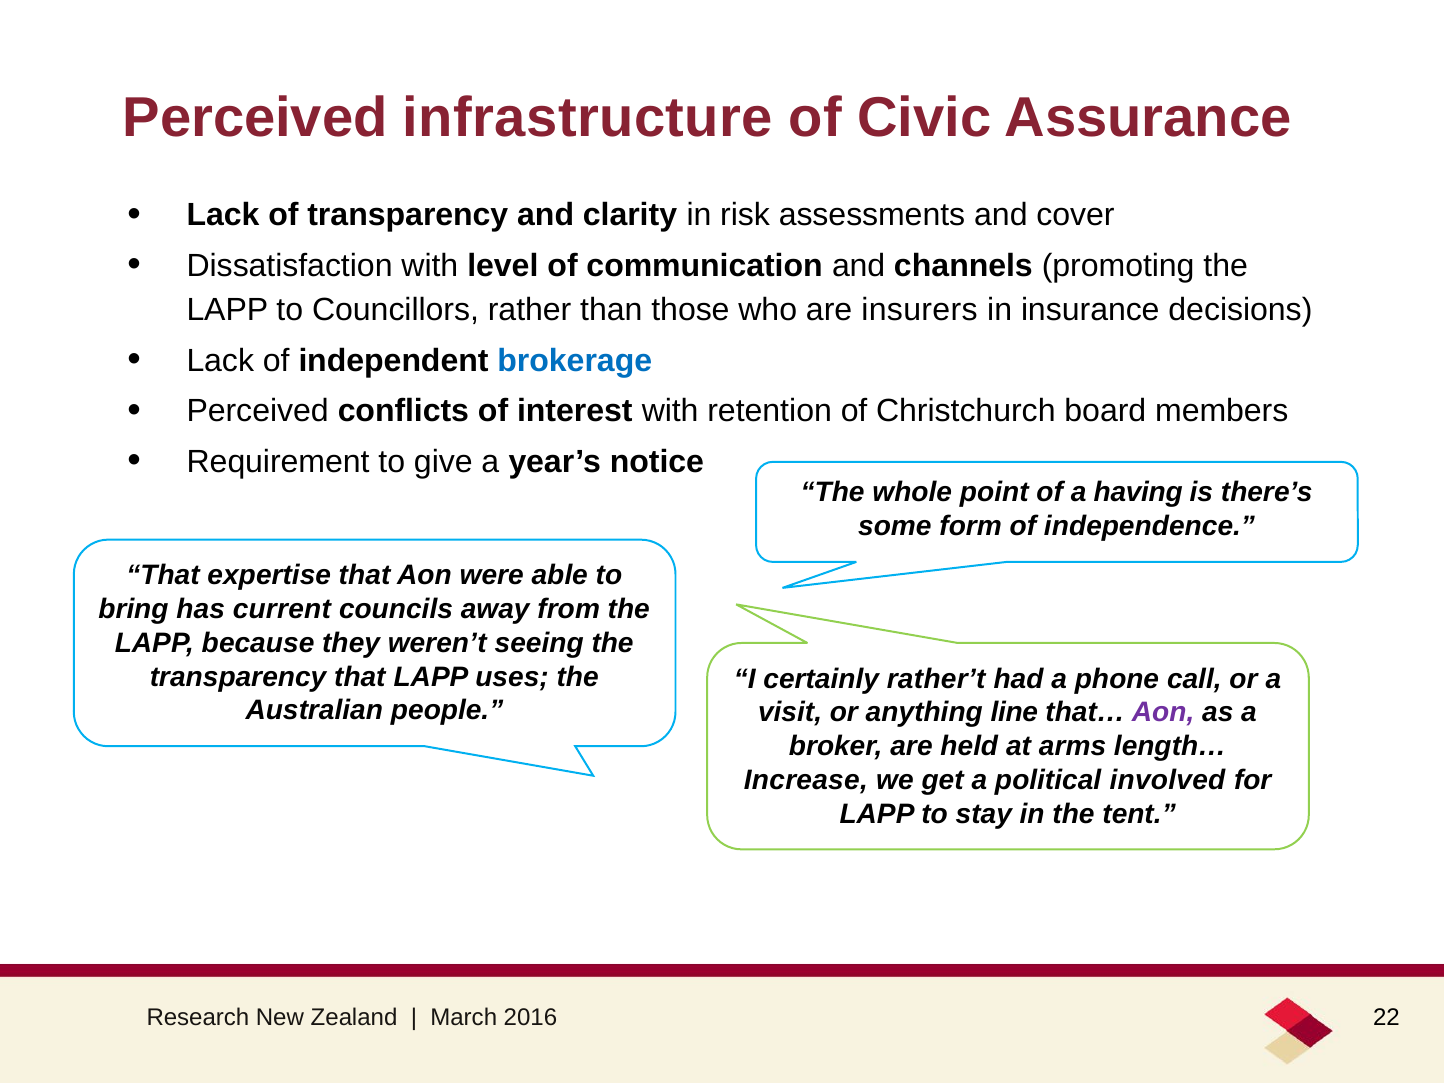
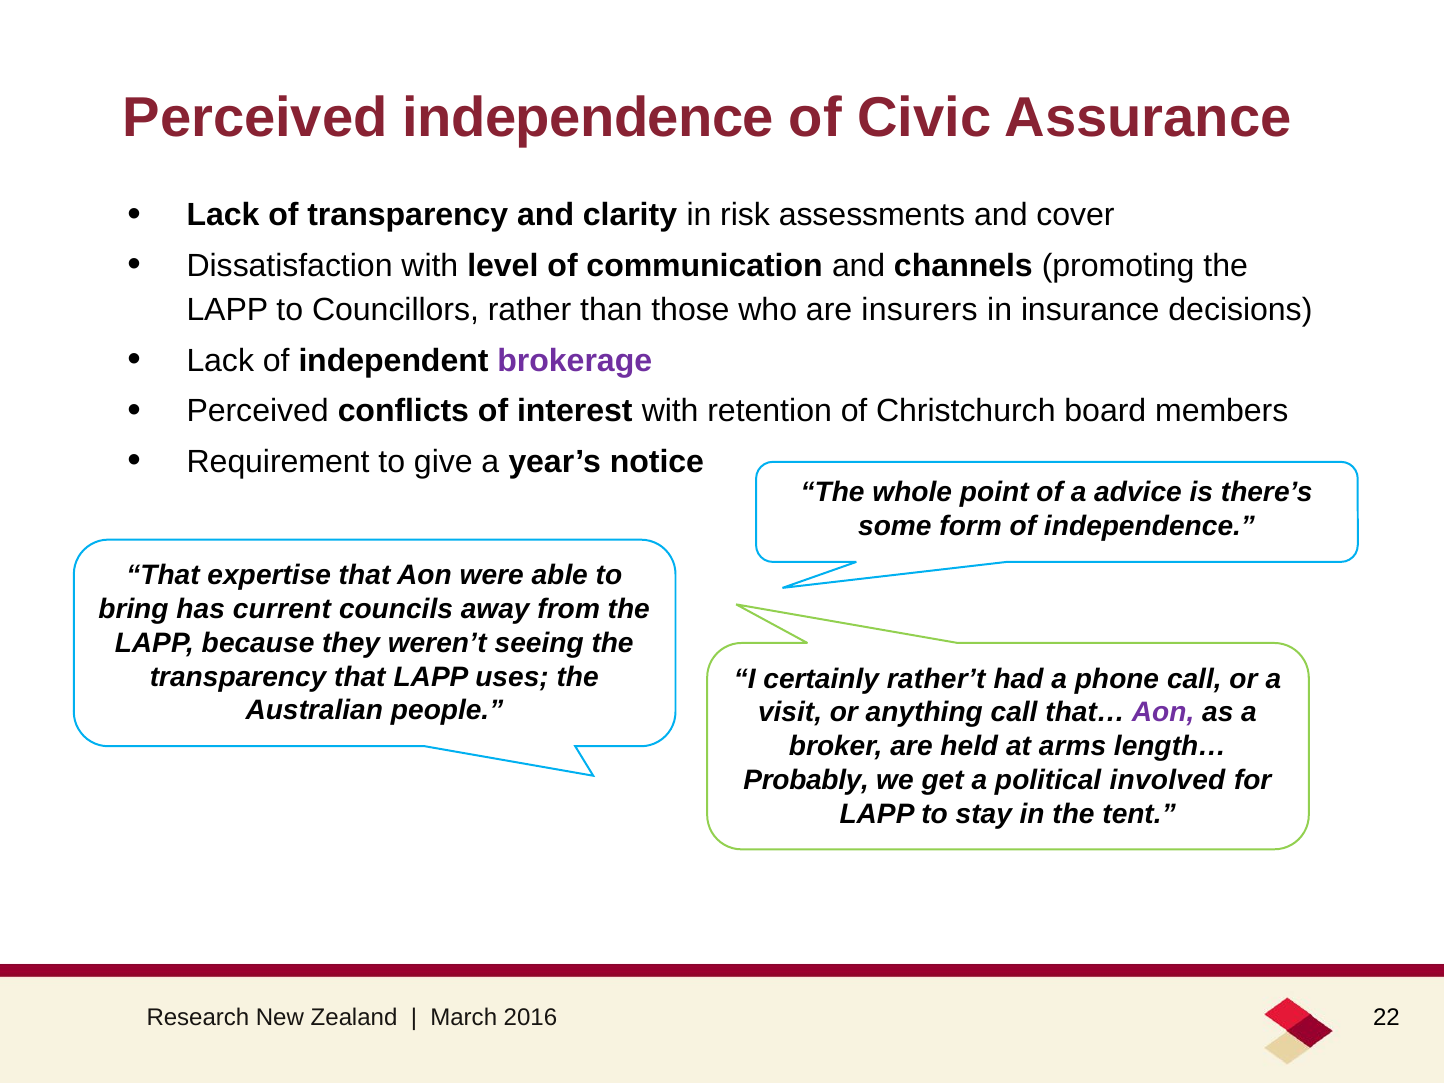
Perceived infrastructure: infrastructure -> independence
brokerage colour: blue -> purple
having: having -> advice
anything line: line -> call
Increase: Increase -> Probably
